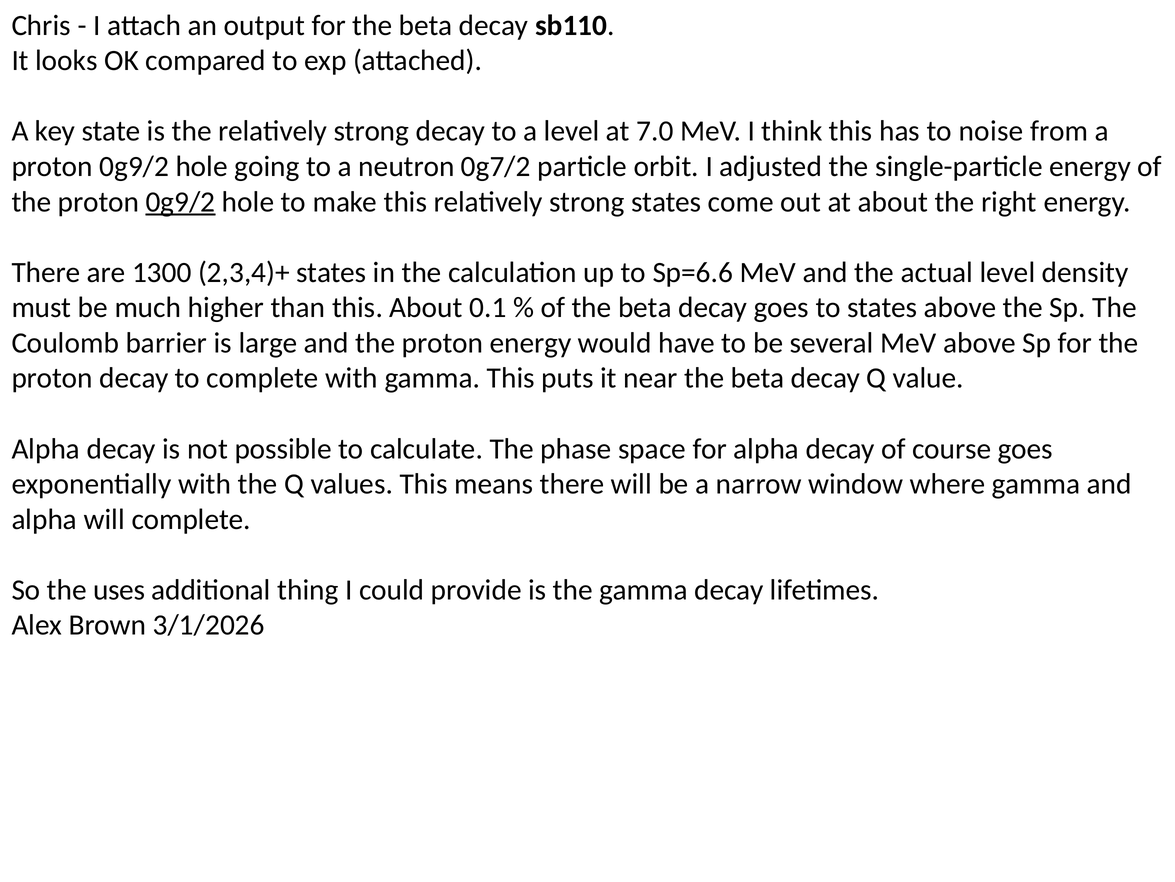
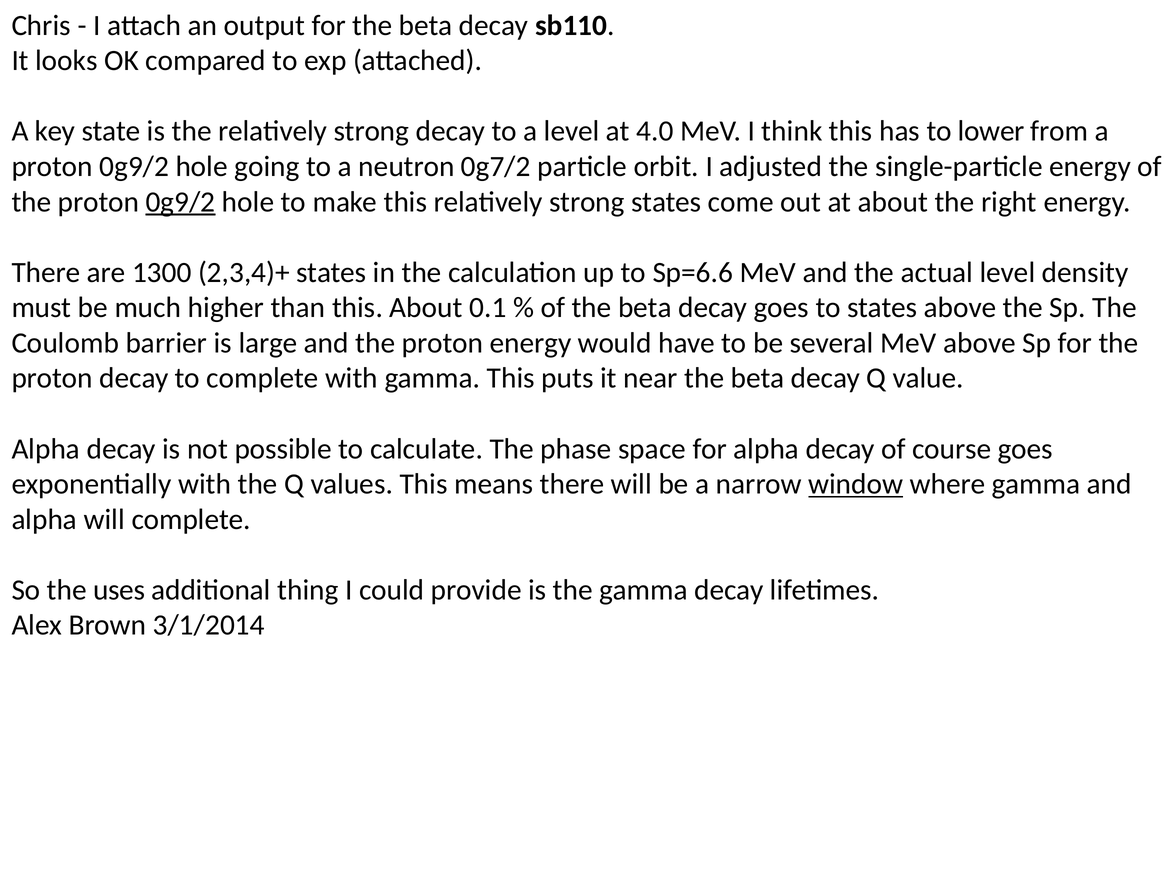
7.0: 7.0 -> 4.0
noise: noise -> lower
window underline: none -> present
3/1/2026: 3/1/2026 -> 3/1/2014
